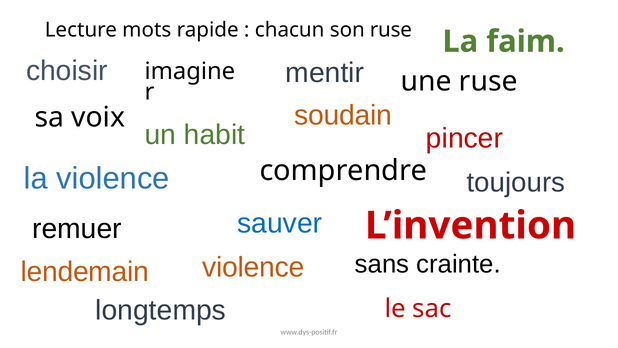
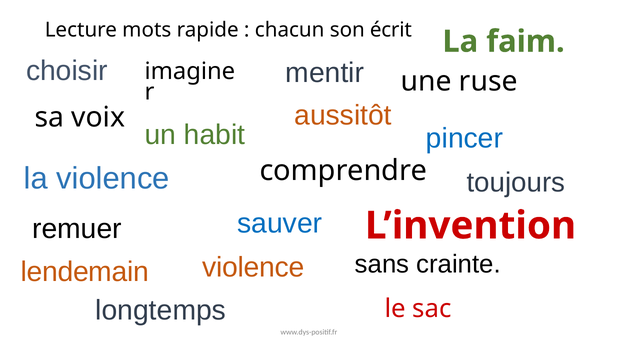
son ruse: ruse -> écrit
soudain: soudain -> aussitôt
pincer colour: red -> blue
